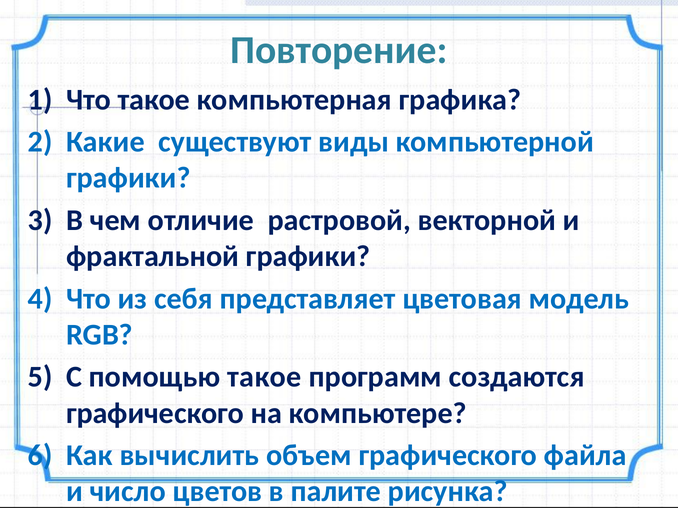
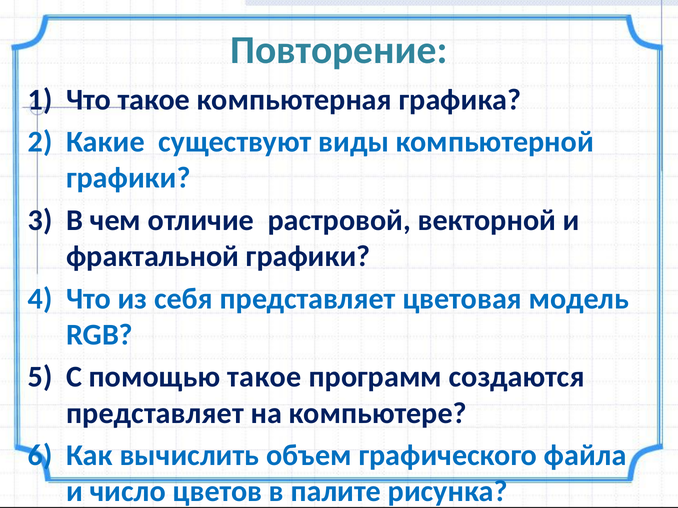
графического at (155, 413): графического -> представляет
